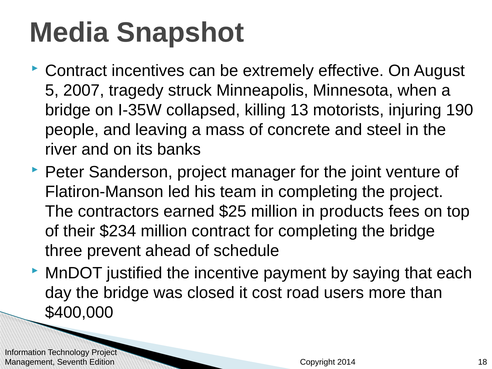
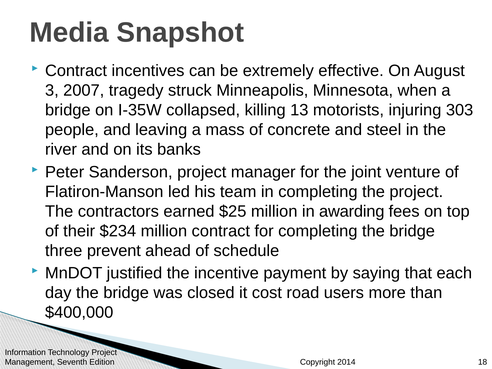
5: 5 -> 3
190: 190 -> 303
products: products -> awarding
